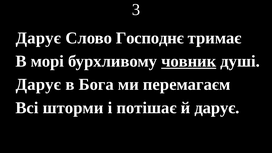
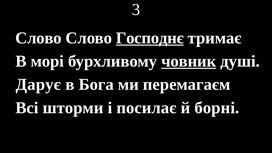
Дарує at (38, 38): Дарує -> Слово
Господнє underline: none -> present
потішає: потішає -> посилає
й дарує: дарує -> борні
